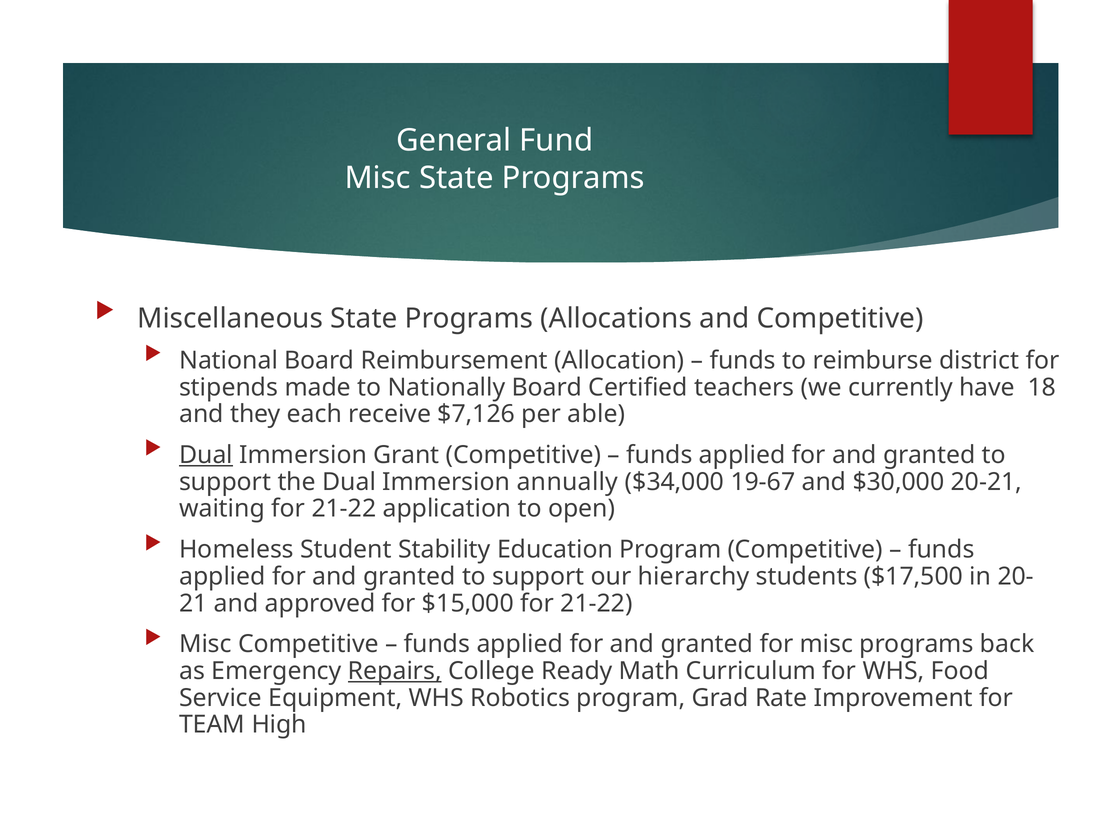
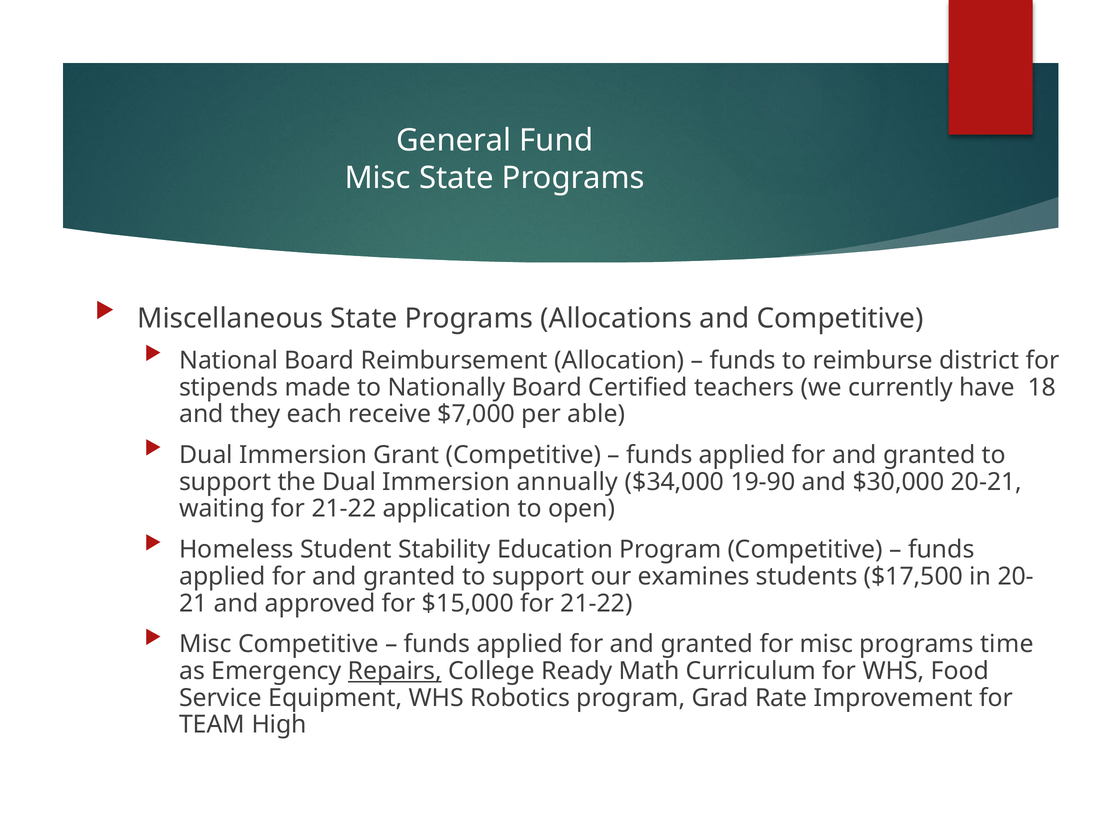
$7,126: $7,126 -> $7,000
Dual at (206, 455) underline: present -> none
19-67: 19-67 -> 19-90
hierarchy: hierarchy -> examines
back: back -> time
